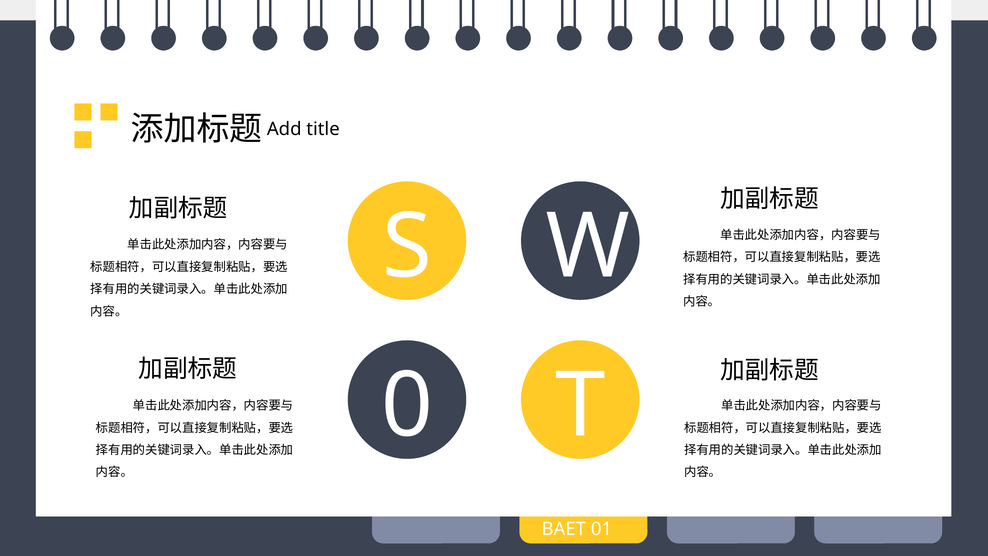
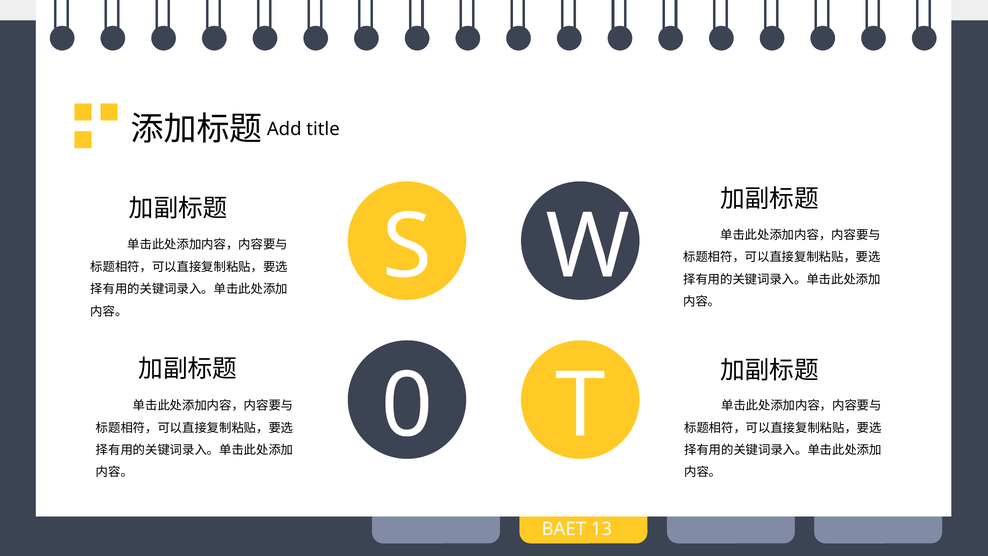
01: 01 -> 13
